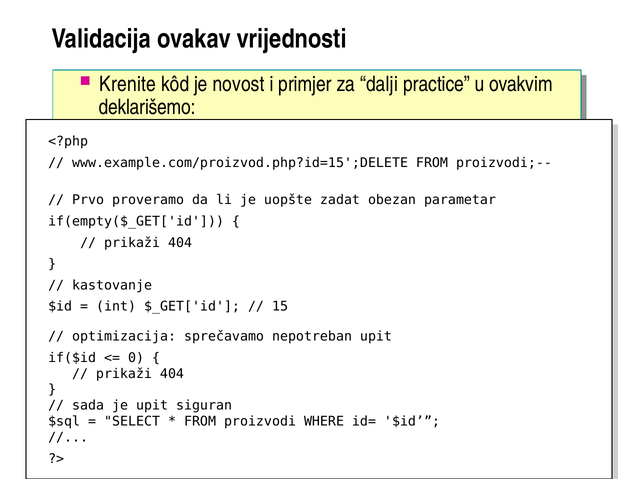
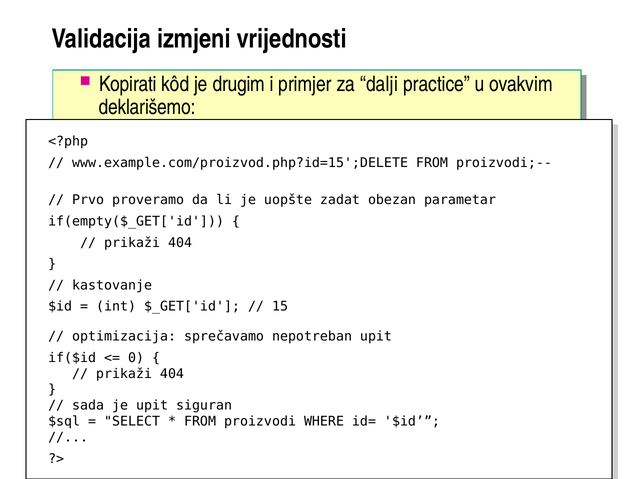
ovakav: ovakav -> izmjeni
Krenite: Krenite -> Kopirati
novost: novost -> drugim
